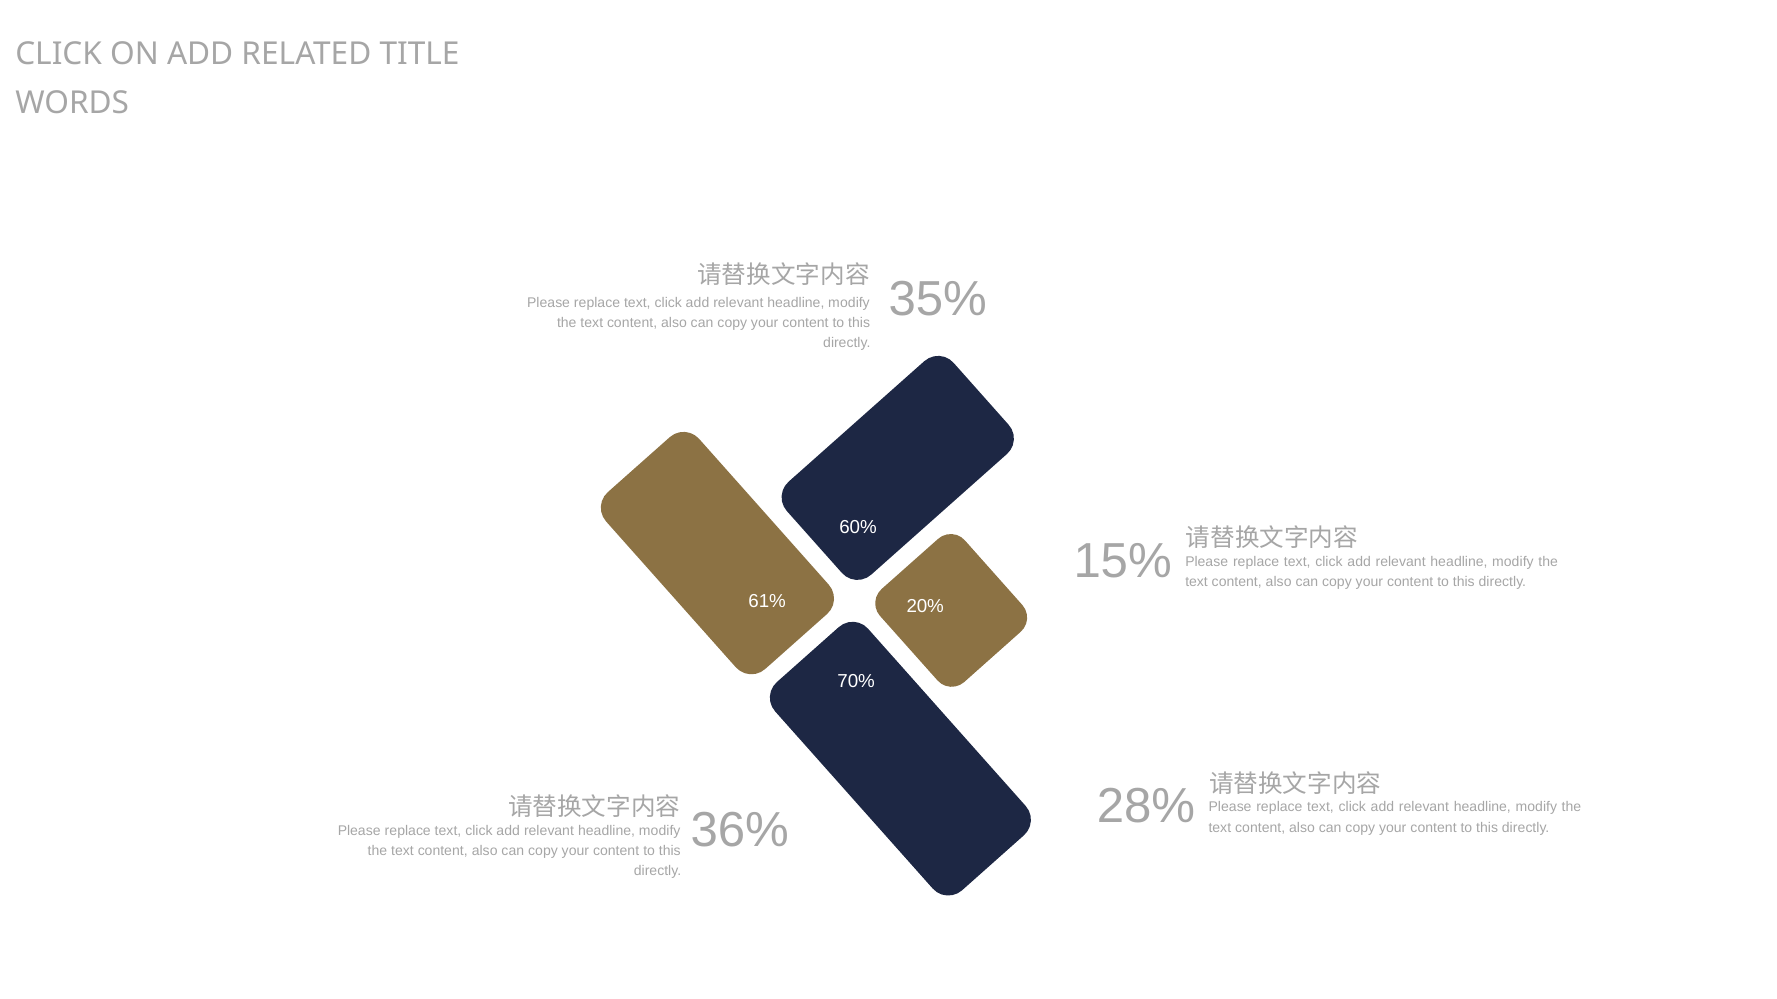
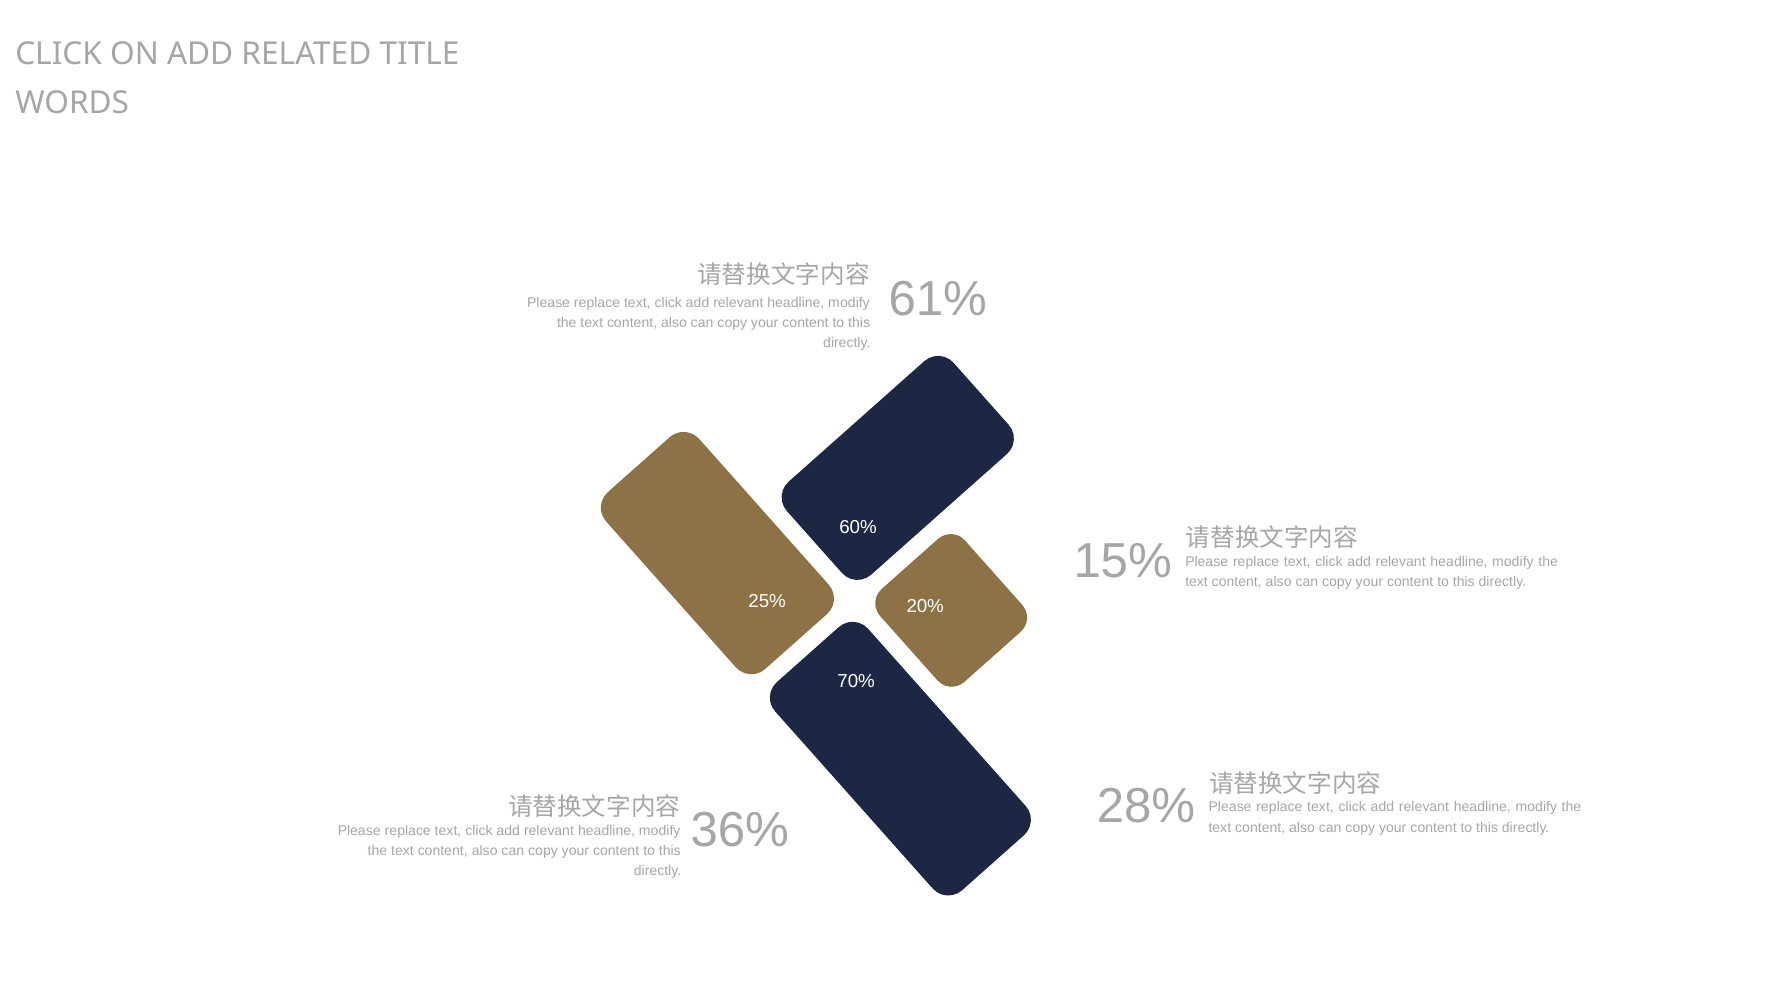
35%: 35% -> 61%
61%: 61% -> 25%
